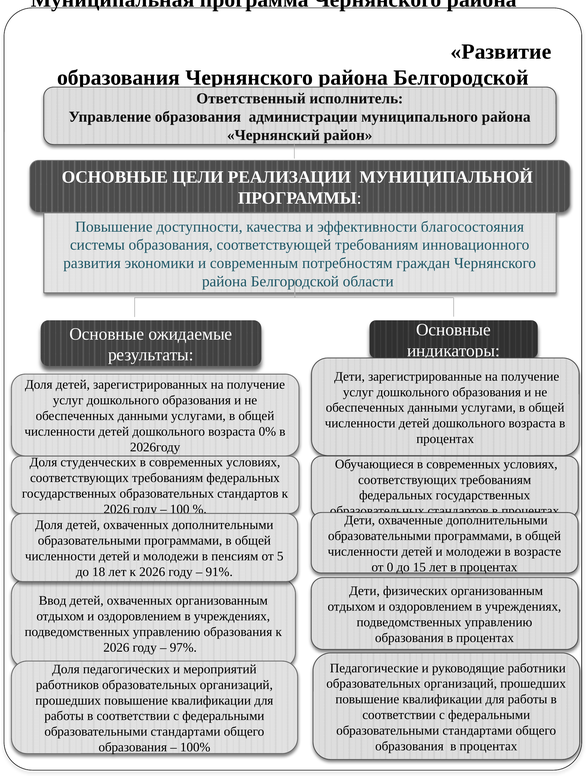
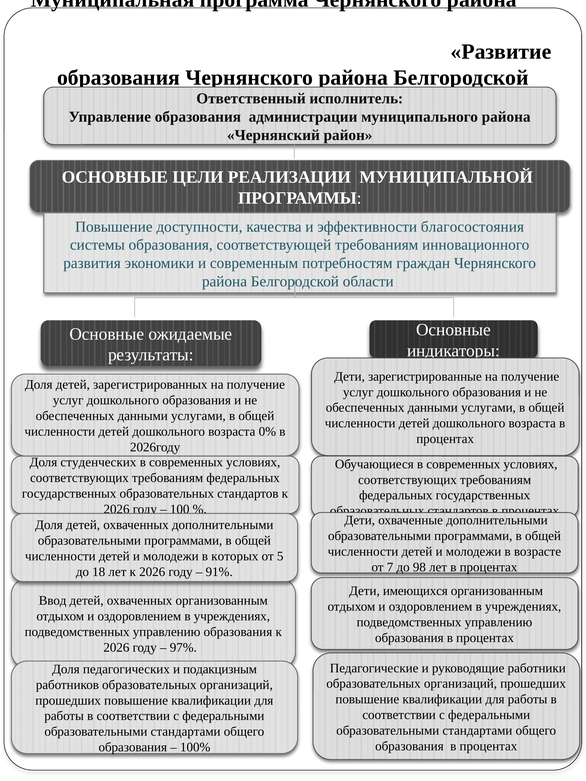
пенсиям: пенсиям -> которых
0: 0 -> 7
15: 15 -> 98
физических: физических -> имеющихся
мероприятий: мероприятий -> подакцизным
